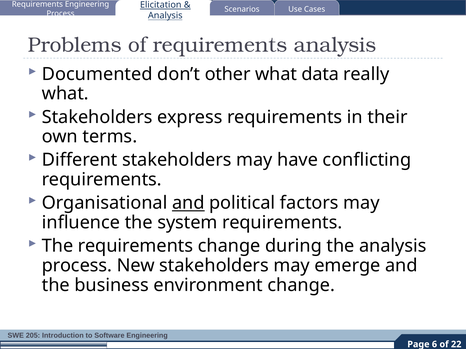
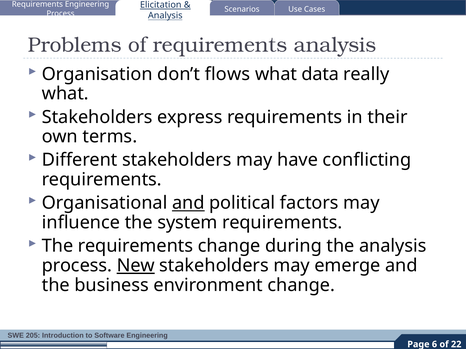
Documented: Documented -> Organisation
other: other -> flows
New underline: none -> present
